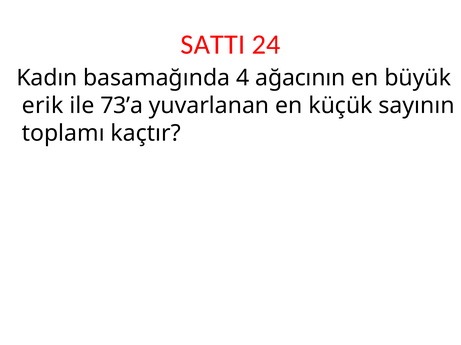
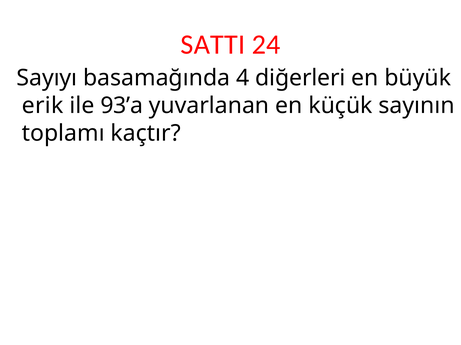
Kadın: Kadın -> Sayıyı
ağacının: ağacının -> diğerleri
73’a: 73’a -> 93’a
